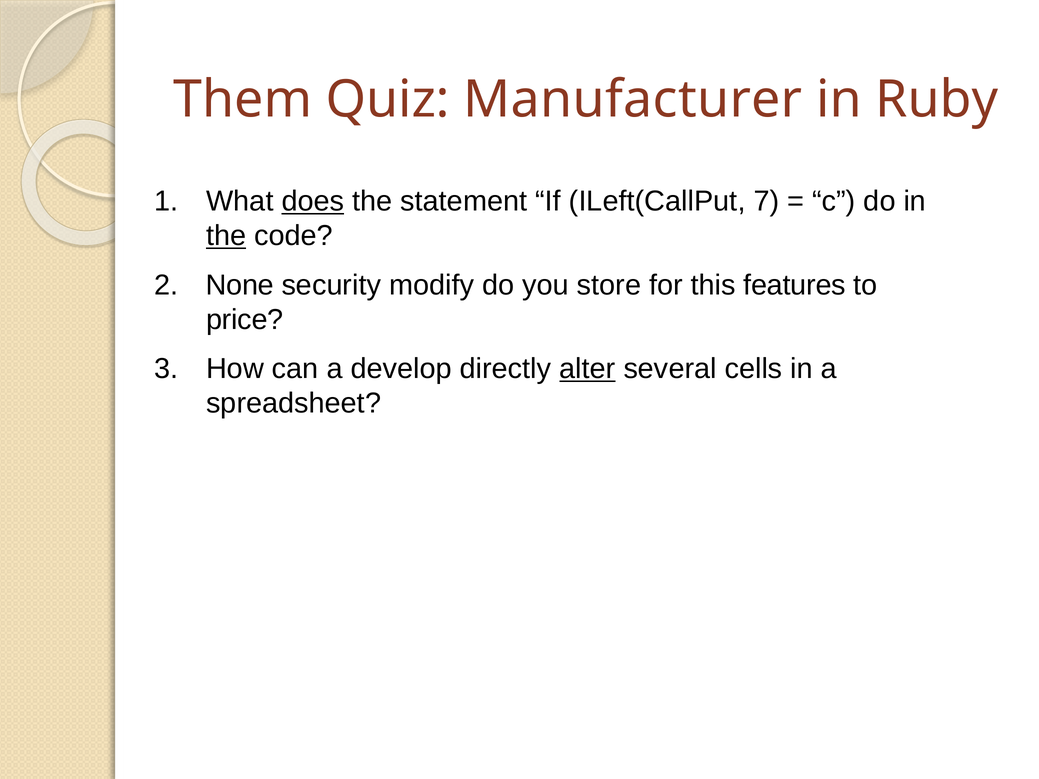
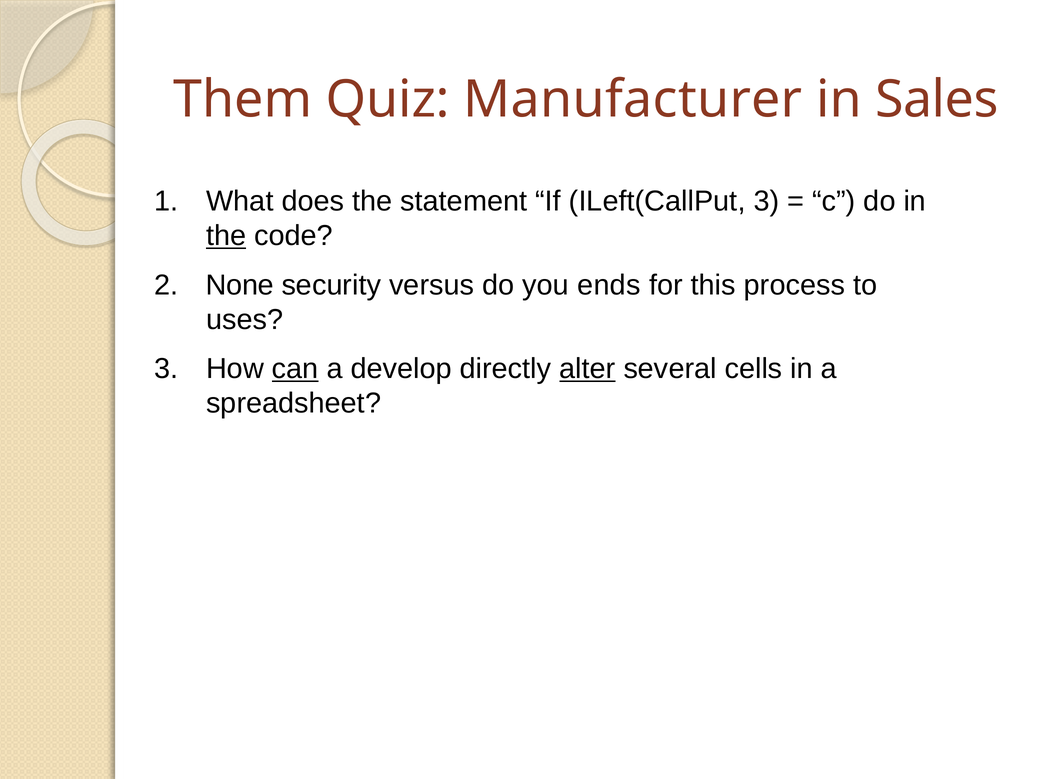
Ruby: Ruby -> Sales
does underline: present -> none
ILeft(CallPut 7: 7 -> 3
modify: modify -> versus
store: store -> ends
features: features -> process
price: price -> uses
can underline: none -> present
